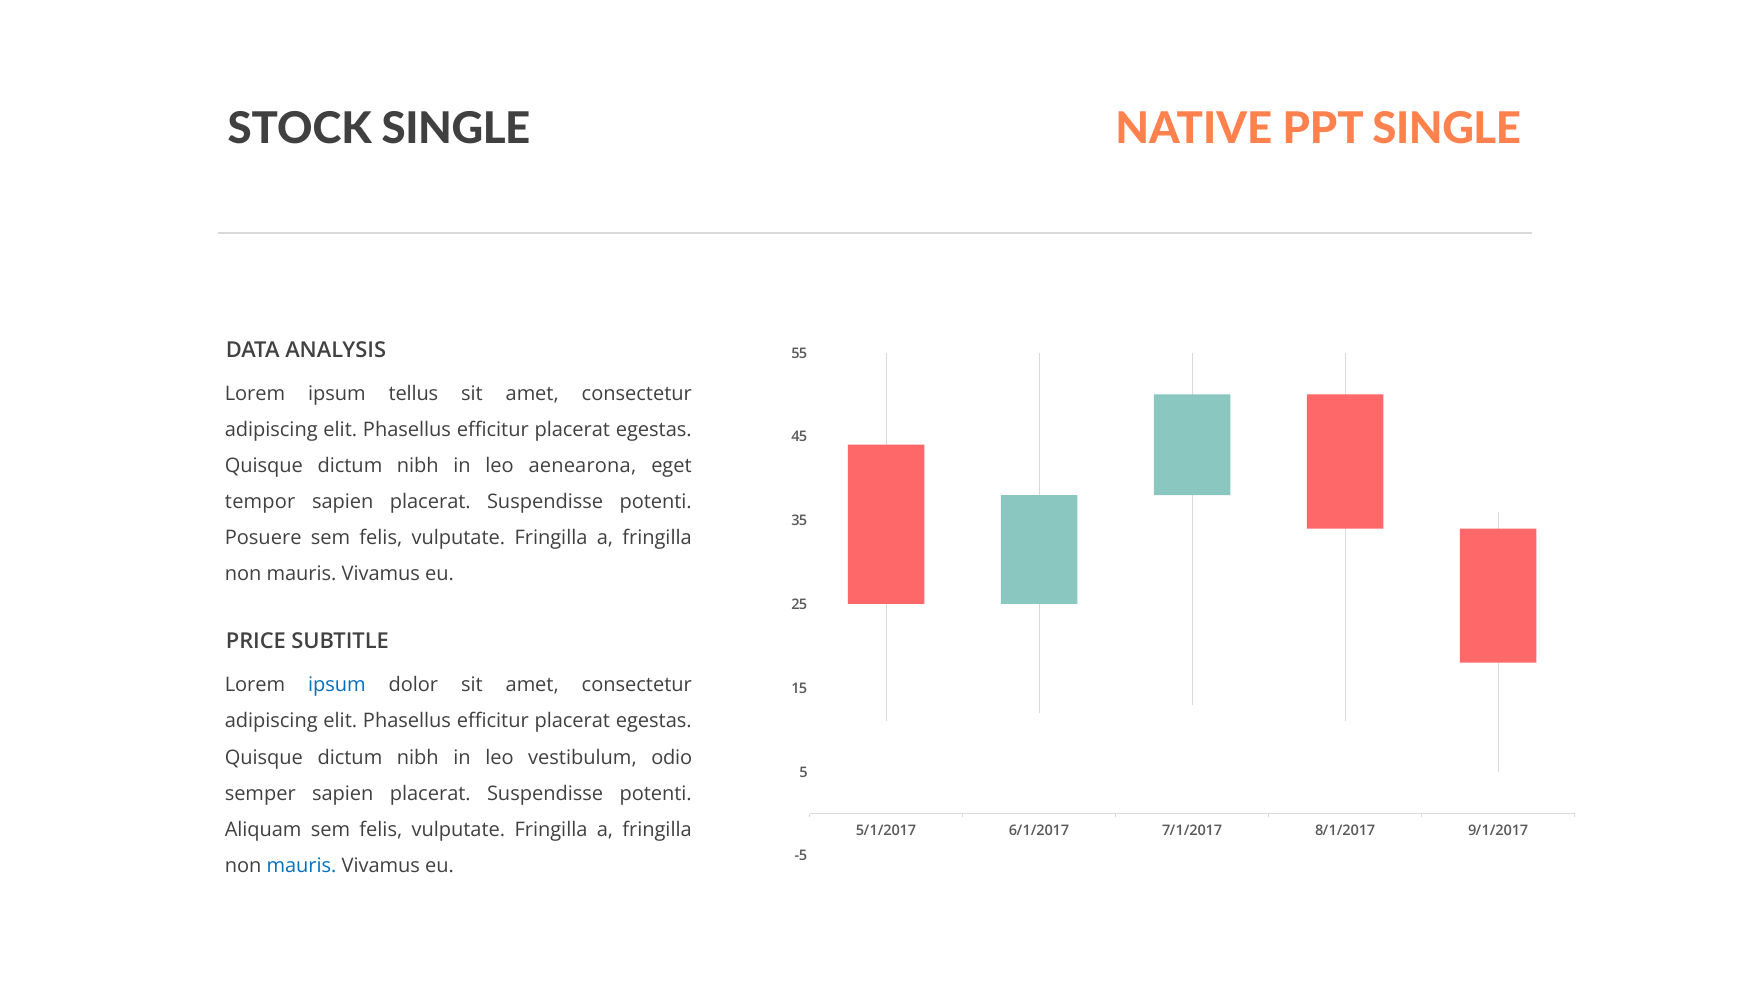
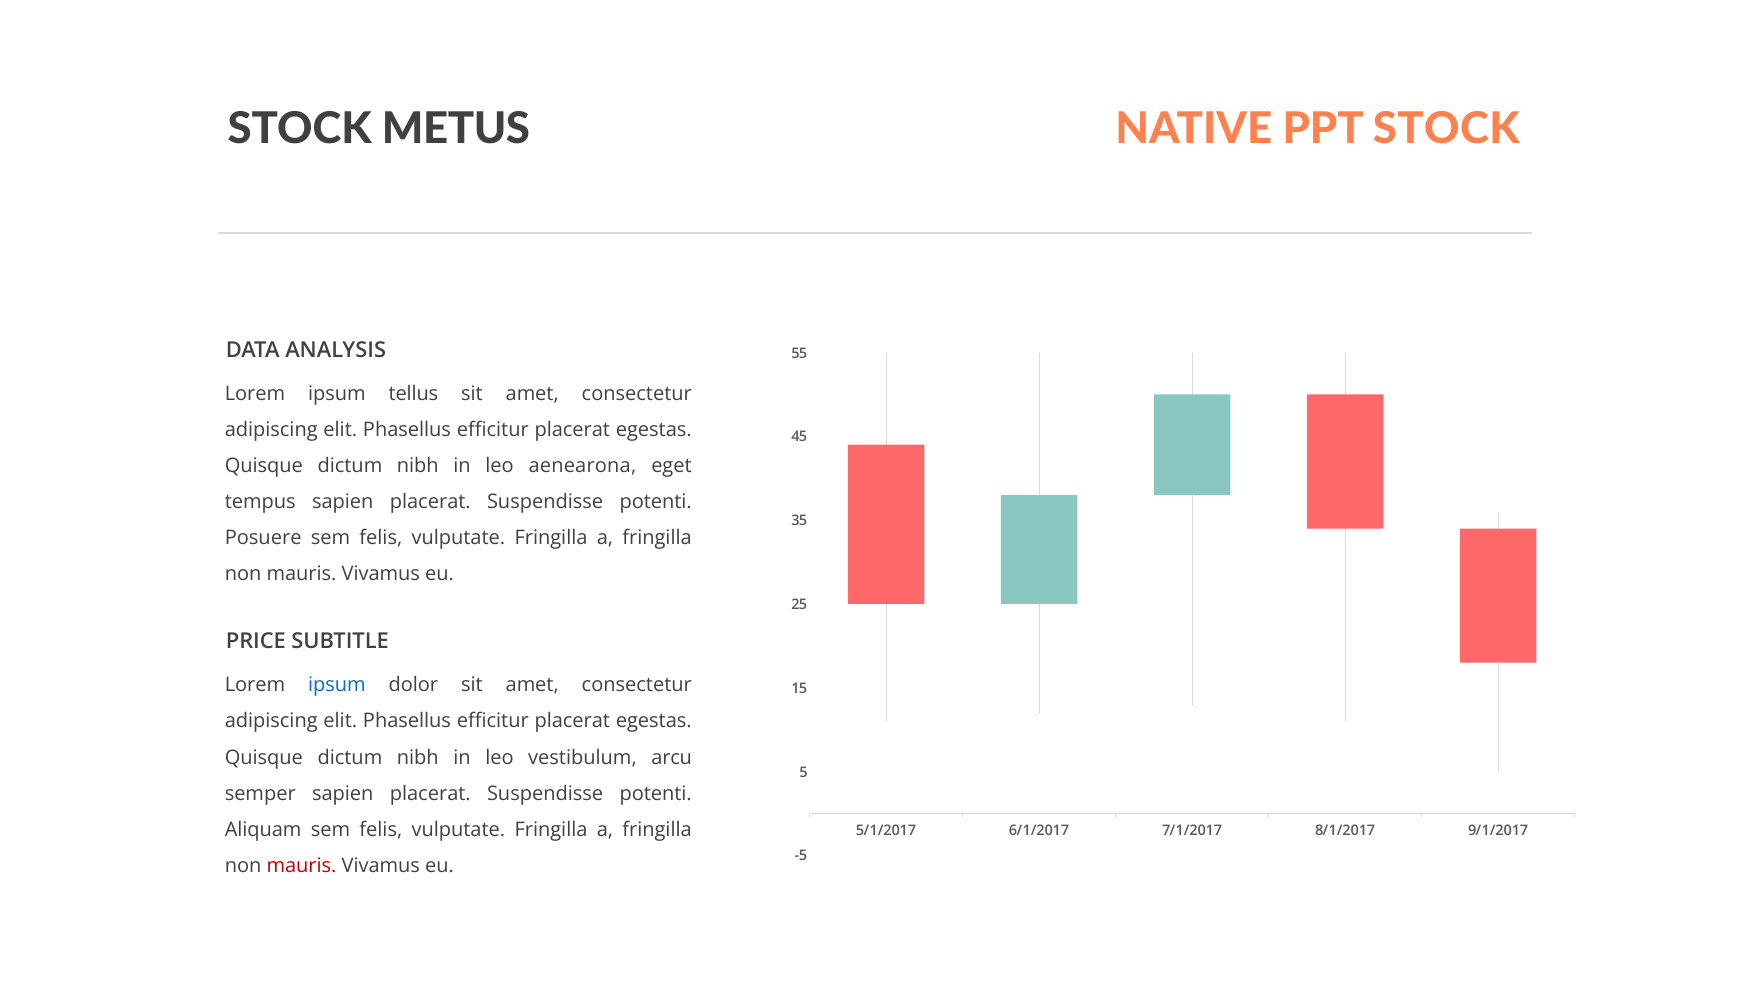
STOCK SINGLE: SINGLE -> METUS
PPT SINGLE: SINGLE -> STOCK
tempor: tempor -> tempus
odio: odio -> arcu
mauris at (301, 866) colour: blue -> red
